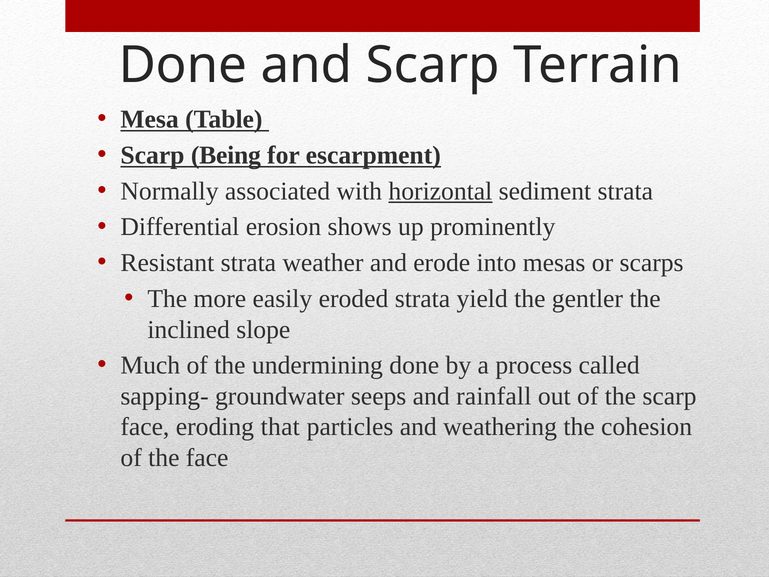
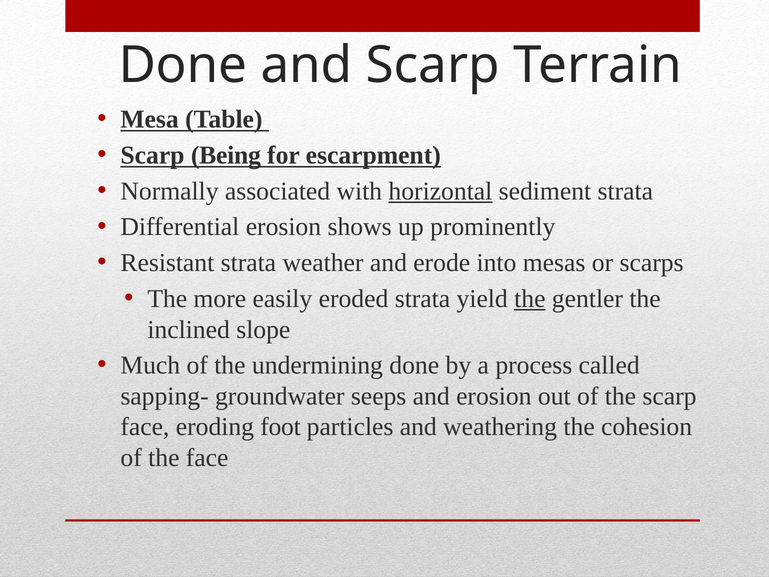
the at (530, 299) underline: none -> present
and rainfall: rainfall -> erosion
that: that -> foot
